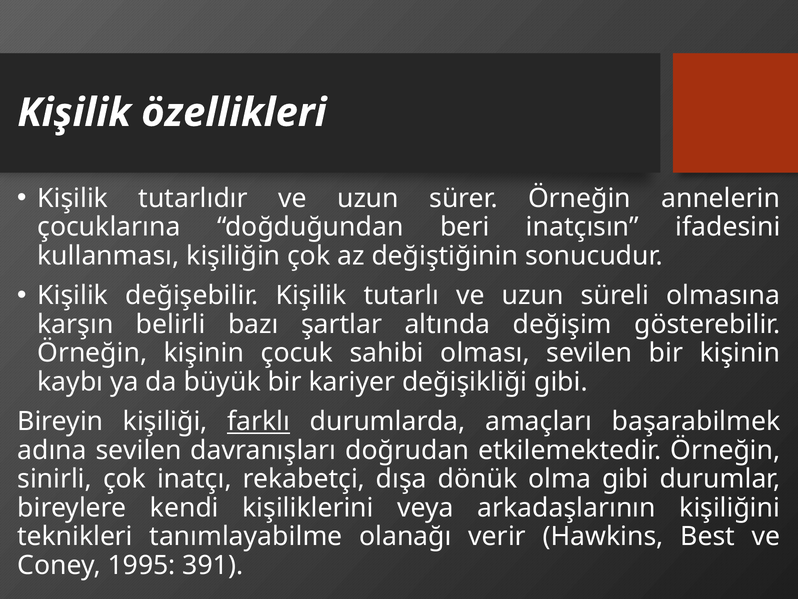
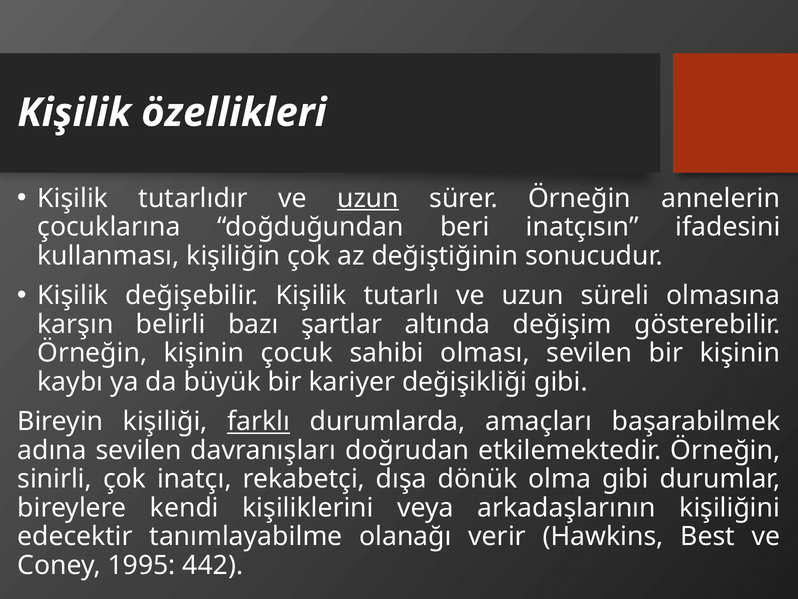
uzun at (368, 198) underline: none -> present
teknikleri: teknikleri -> edecektir
391: 391 -> 442
